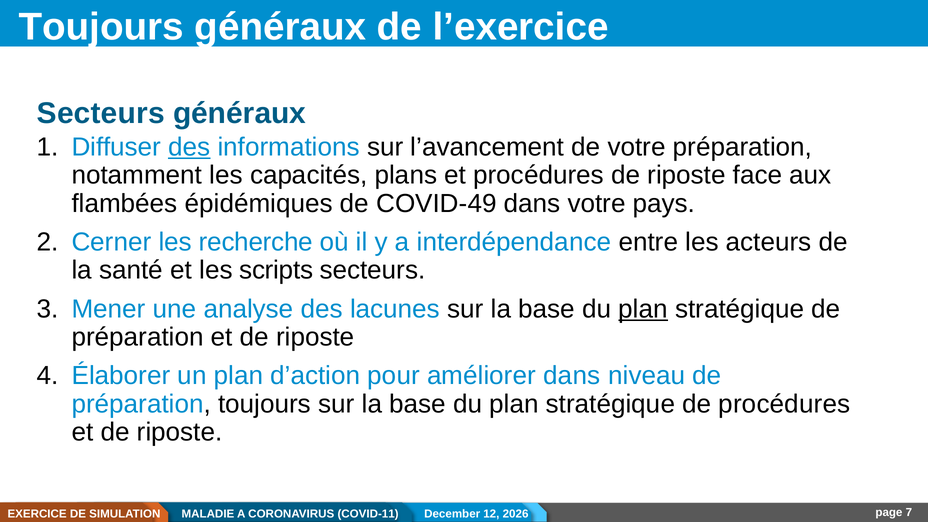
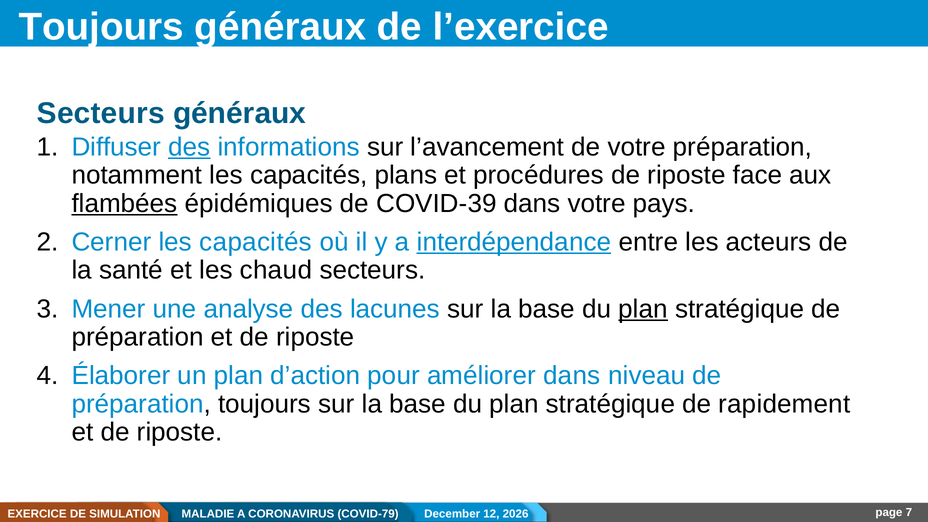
flambées underline: none -> present
COVID-49: COVID-49 -> COVID-39
Cerner les recherche: recherche -> capacités
interdépendance underline: none -> present
scripts: scripts -> chaud
de procédures: procédures -> rapidement
COVID-11: COVID-11 -> COVID-79
